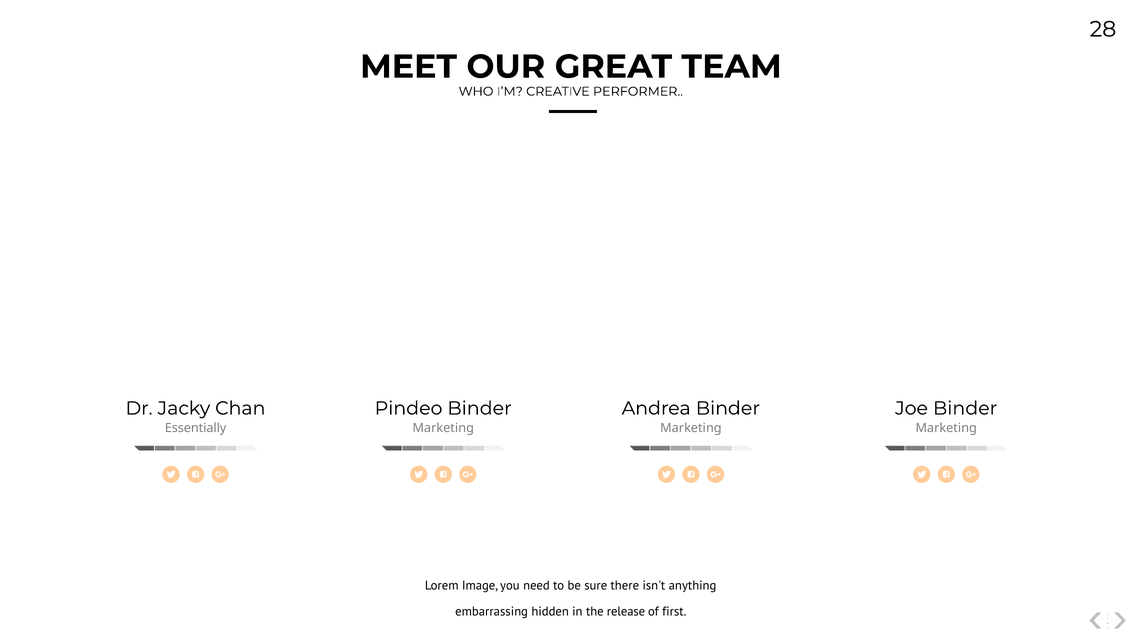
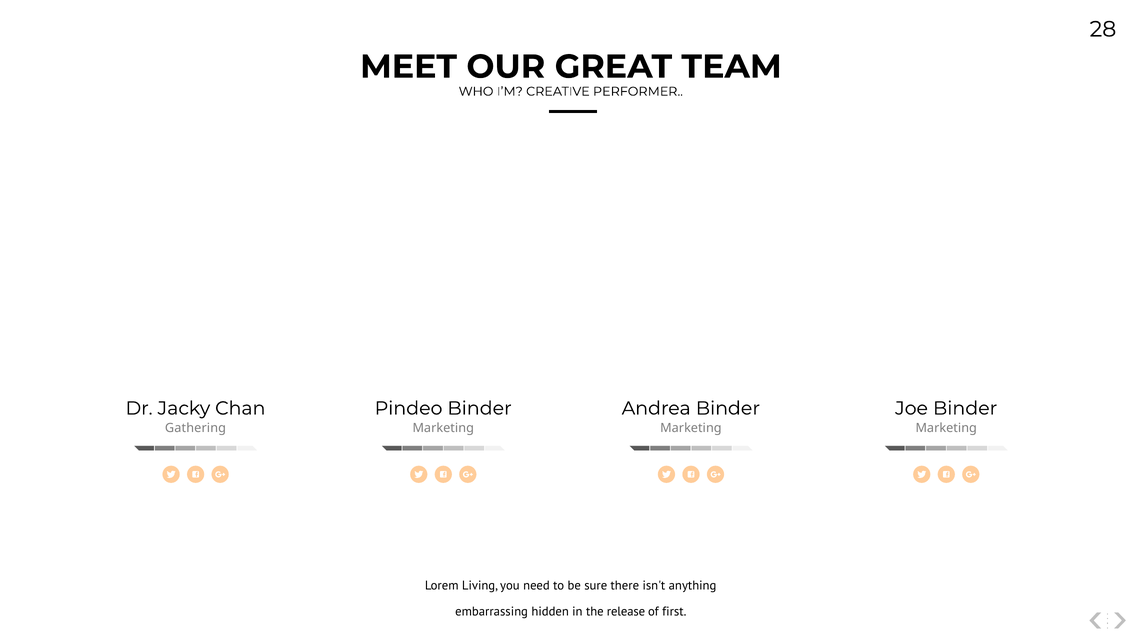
Essentially: Essentially -> Gathering
Image: Image -> Living
